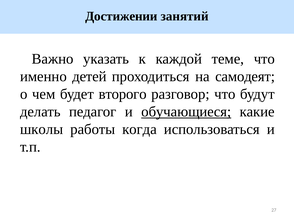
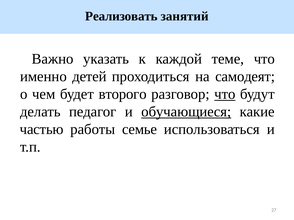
Достижении: Достижении -> Реализовать
что at (225, 94) underline: none -> present
школы: школы -> частью
когда: когда -> семье
